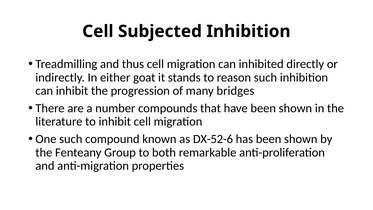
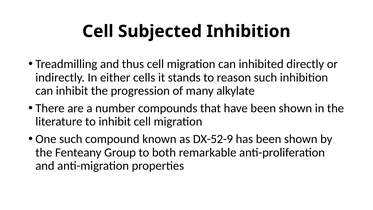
goat: goat -> cells
bridges: bridges -> alkylate
DX-52-6: DX-52-6 -> DX-52-9
